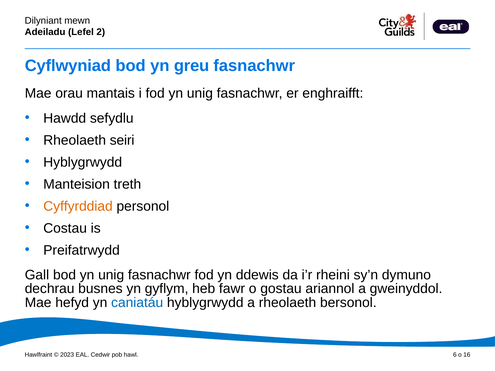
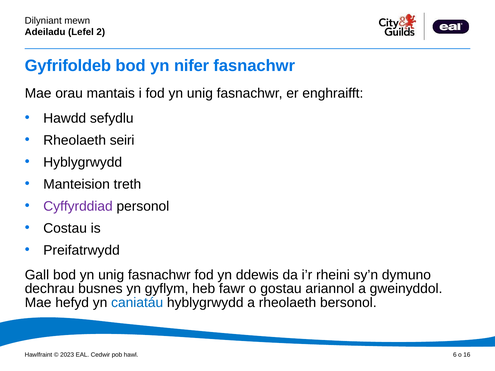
Cyflwyniad: Cyflwyniad -> Gyfrifoldeb
greu: greu -> nifer
Cyffyrddiad colour: orange -> purple
